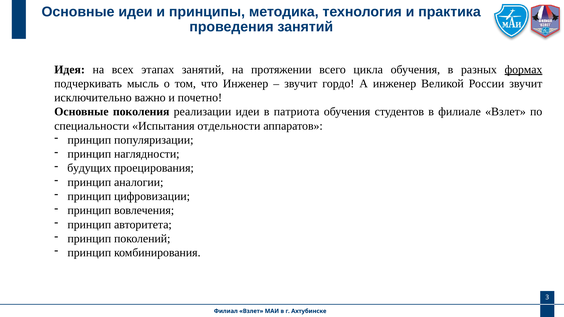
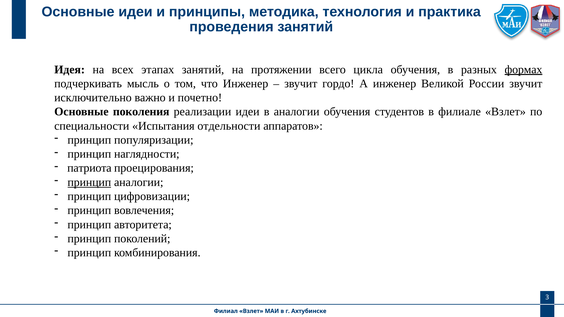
в патриота: патриота -> аналогии
будущих: будущих -> патриота
принцип at (89, 182) underline: none -> present
